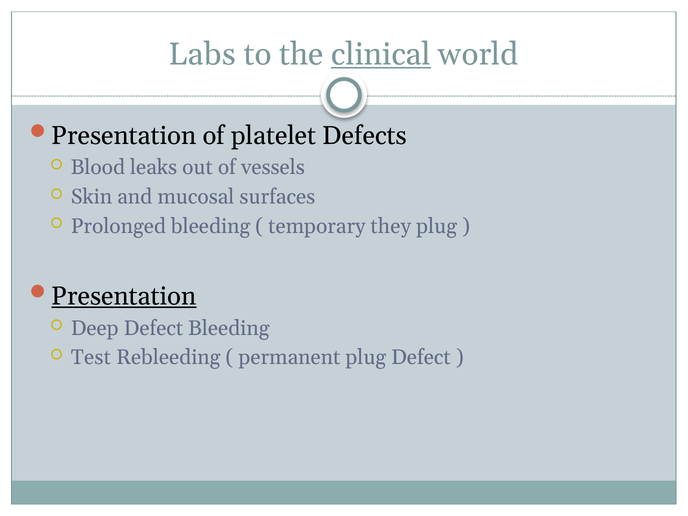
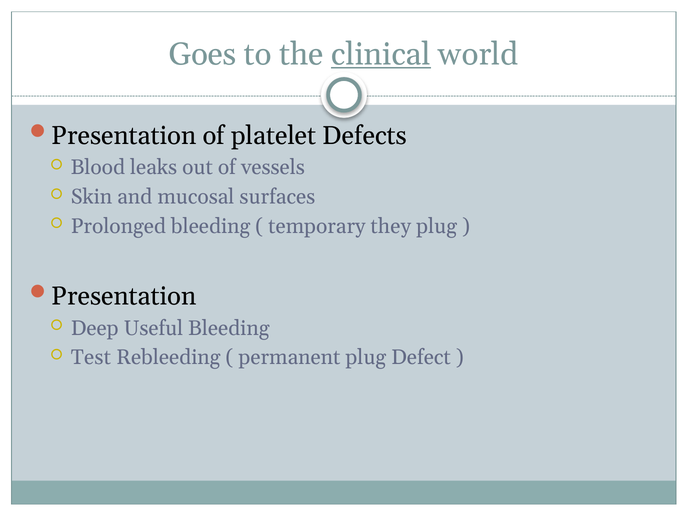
Labs: Labs -> Goes
Presentation at (124, 296) underline: present -> none
Deep Defect: Defect -> Useful
